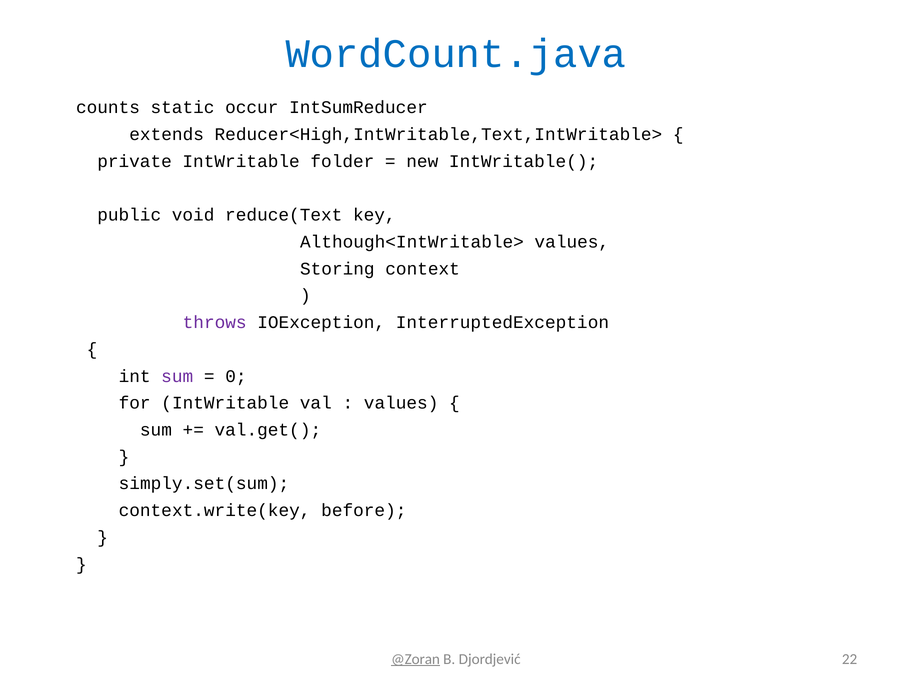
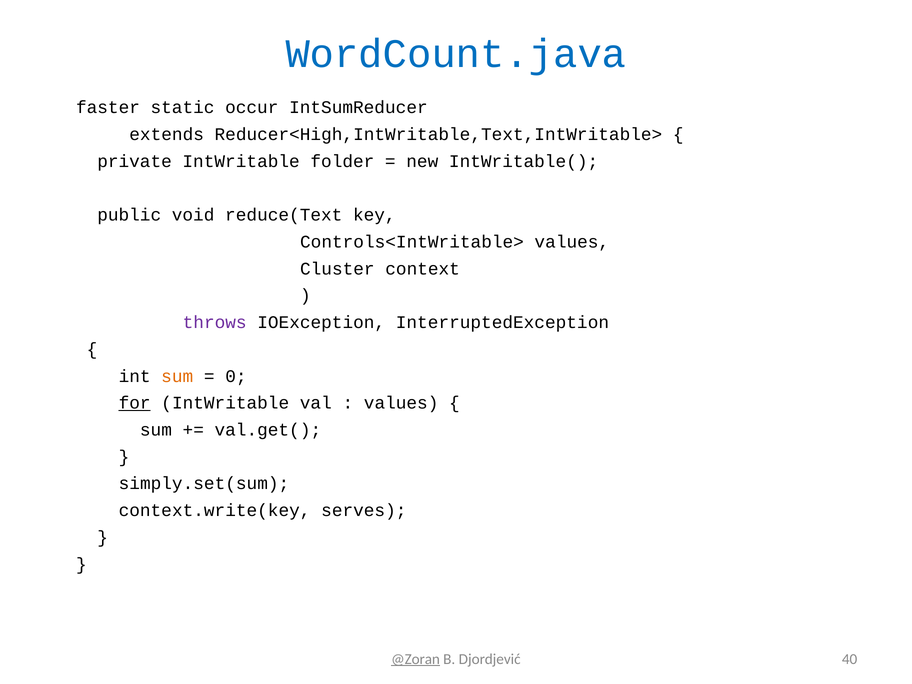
counts: counts -> faster
Although<IntWritable>: Although<IntWritable> -> Controls<IntWritable>
Storing: Storing -> Cluster
sum at (177, 376) colour: purple -> orange
for underline: none -> present
before: before -> serves
22: 22 -> 40
